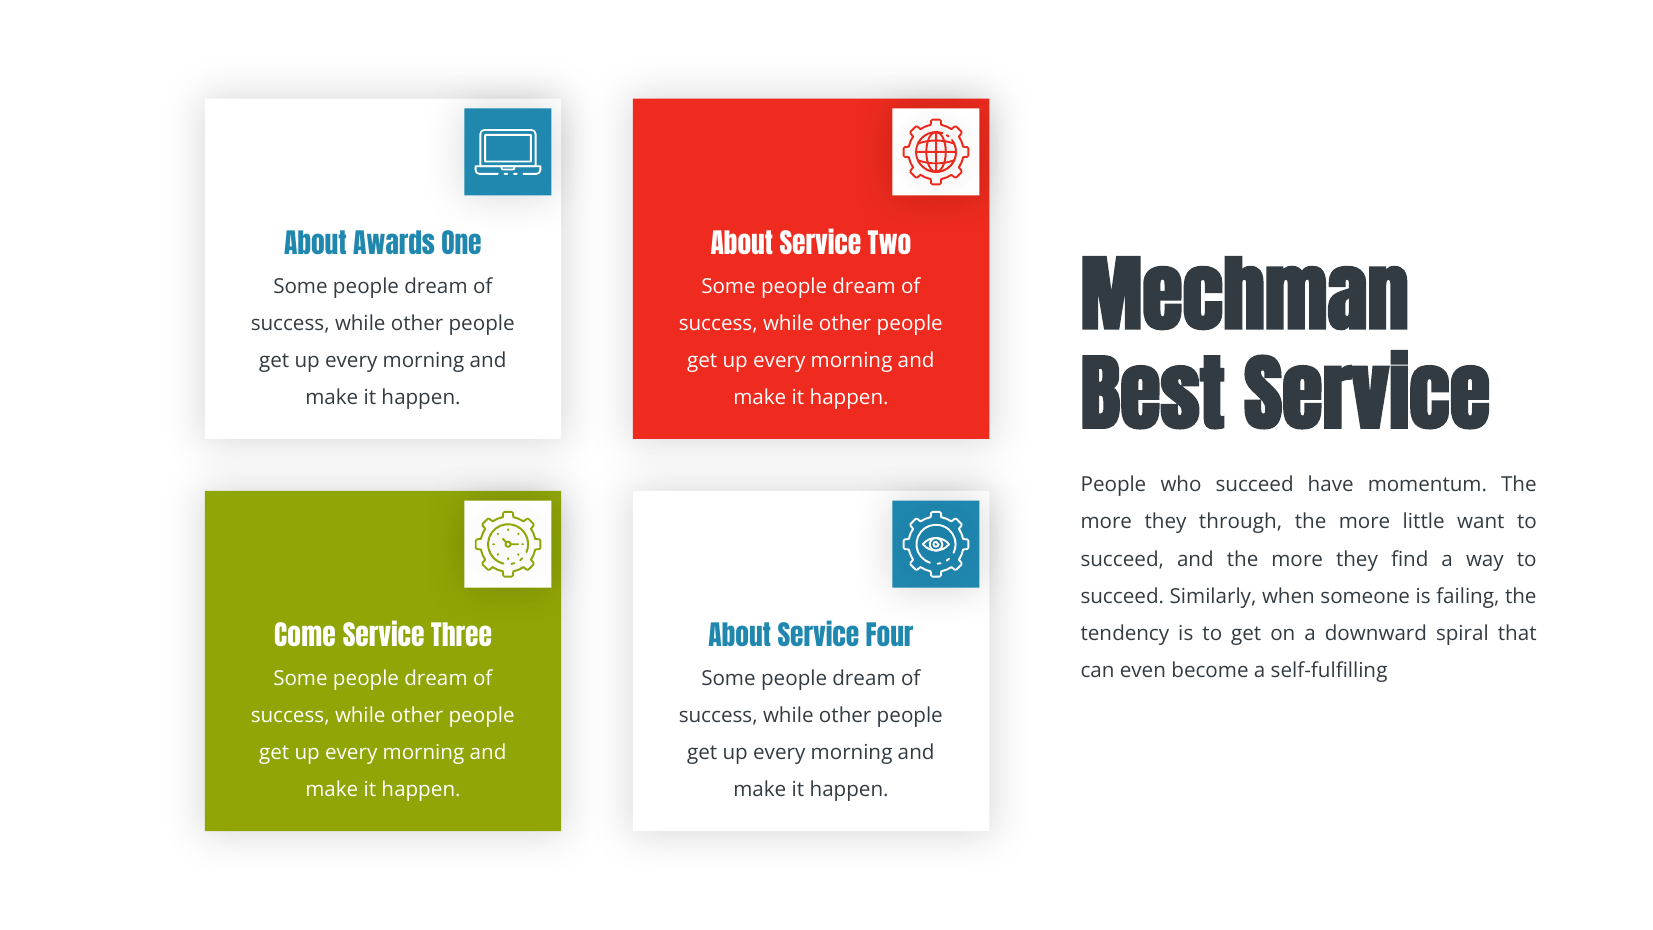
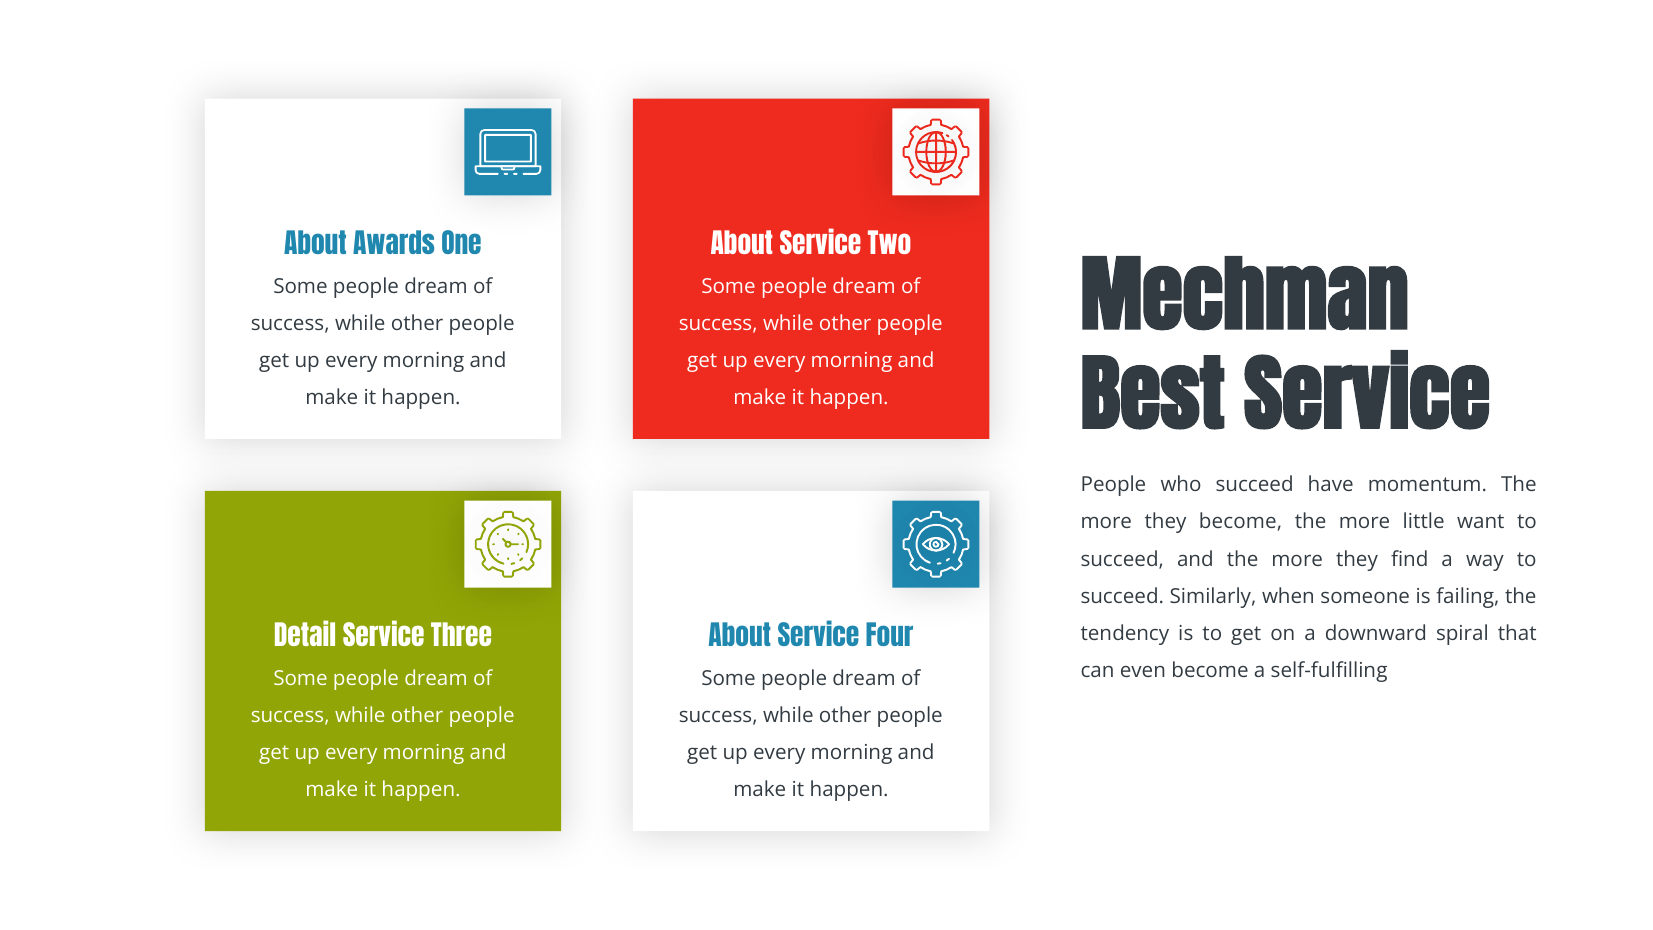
they through: through -> become
Come: Come -> Detail
